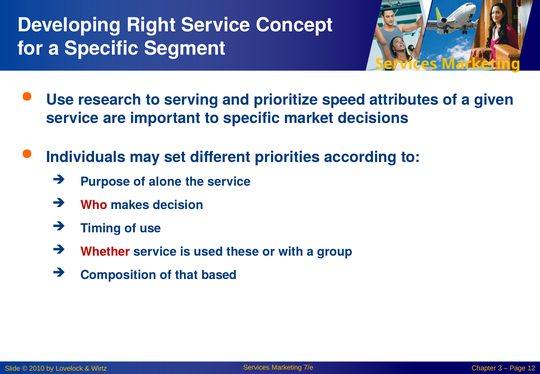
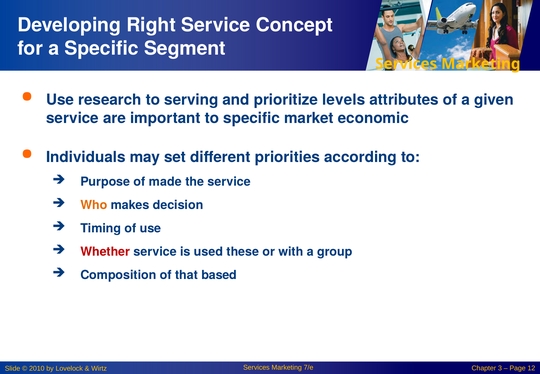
speed: speed -> levels
decisions: decisions -> economic
alone: alone -> made
Who colour: red -> orange
